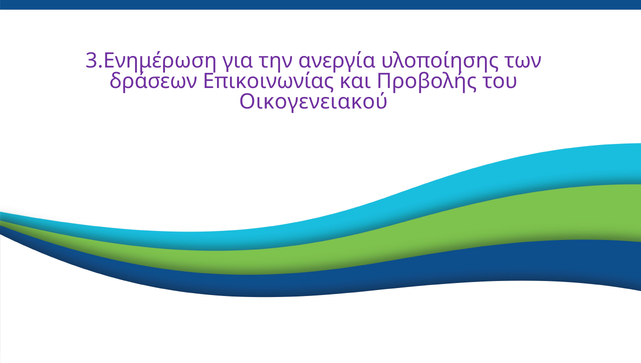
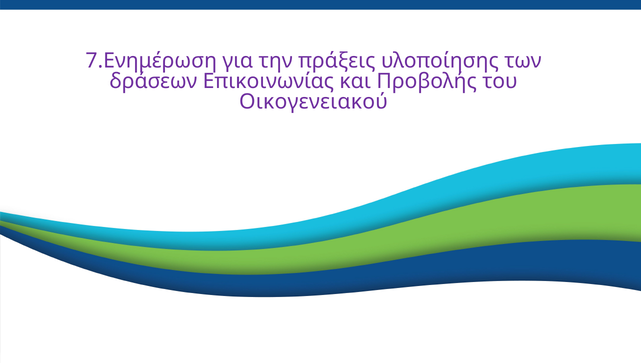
3.Ενημέρωση: 3.Ενημέρωση -> 7.Ενημέρωση
ανεργία: ανεργία -> πράξεις
